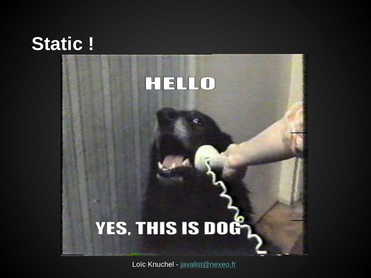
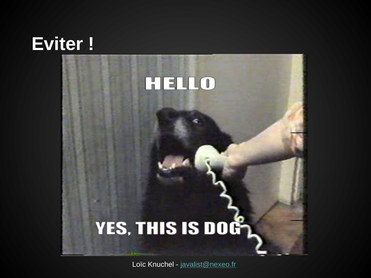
Static: Static -> Eviter
